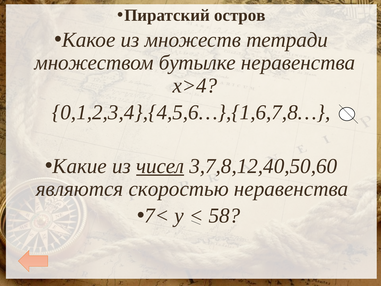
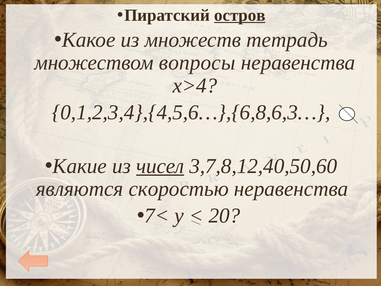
остров underline: none -> present
тетради: тетради -> тетрадь
бутылке: бутылке -> вопросы
0,1,2,3,4},{4,5,6…},{1,6,7,8…: 0,1,2,3,4},{4,5,6…},{1,6,7,8… -> 0,1,2,3,4},{4,5,6…},{6,8,6,3…
58: 58 -> 20
